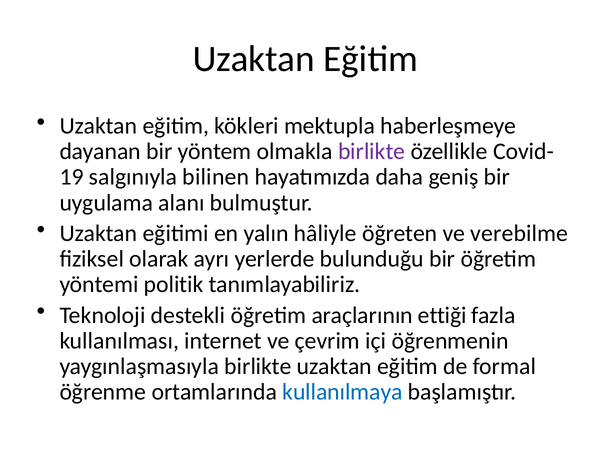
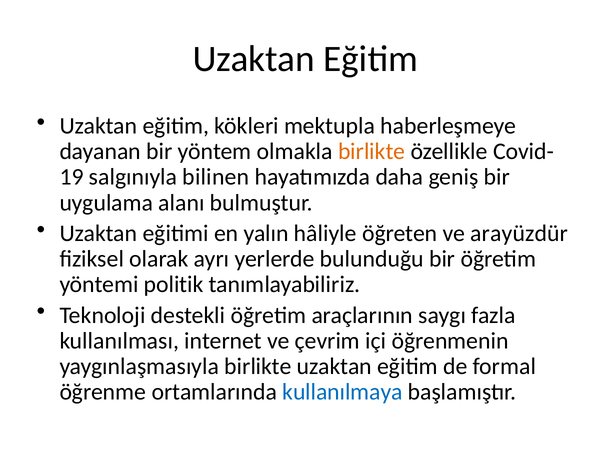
birlikte at (372, 152) colour: purple -> orange
verebilme: verebilme -> arayüzdür
ettiği: ettiği -> saygı
